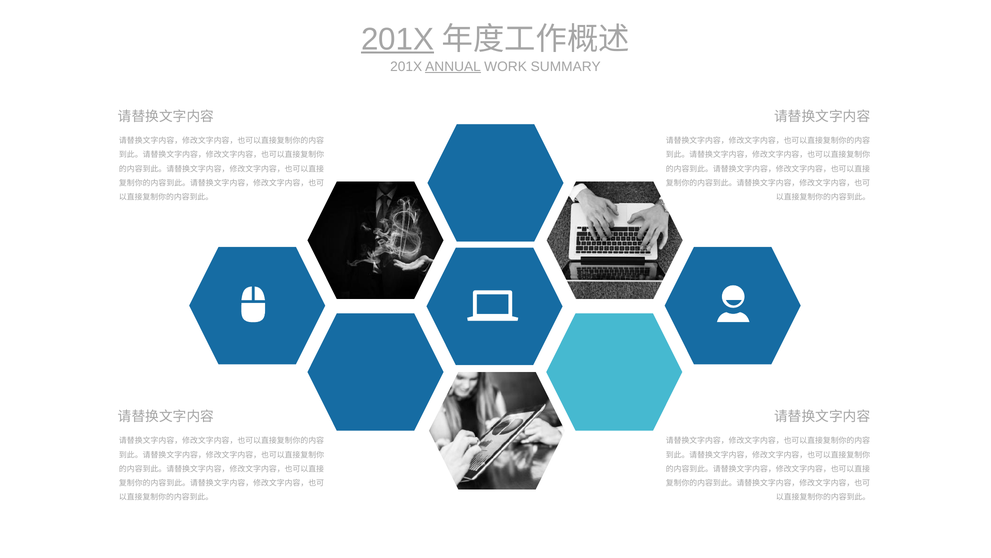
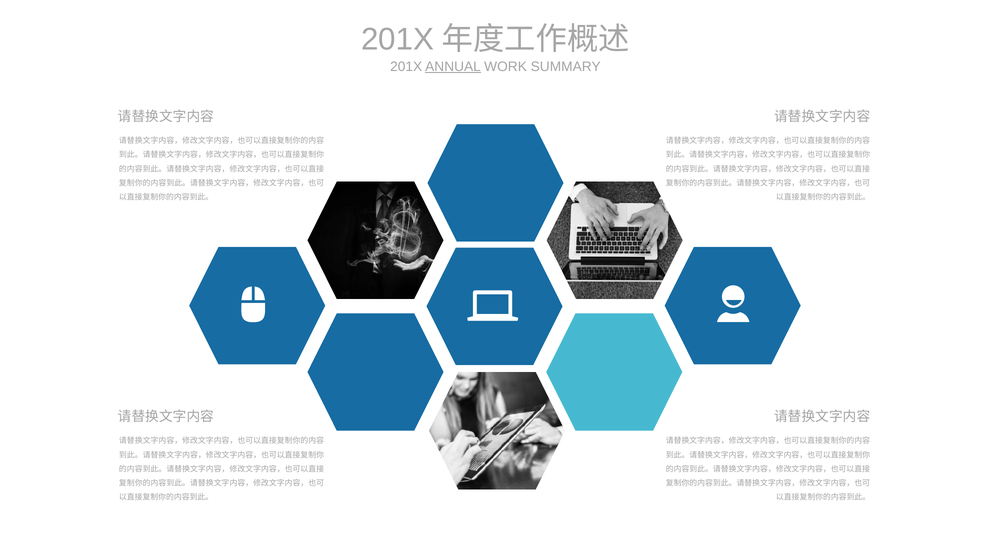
201X at (398, 39) underline: present -> none
